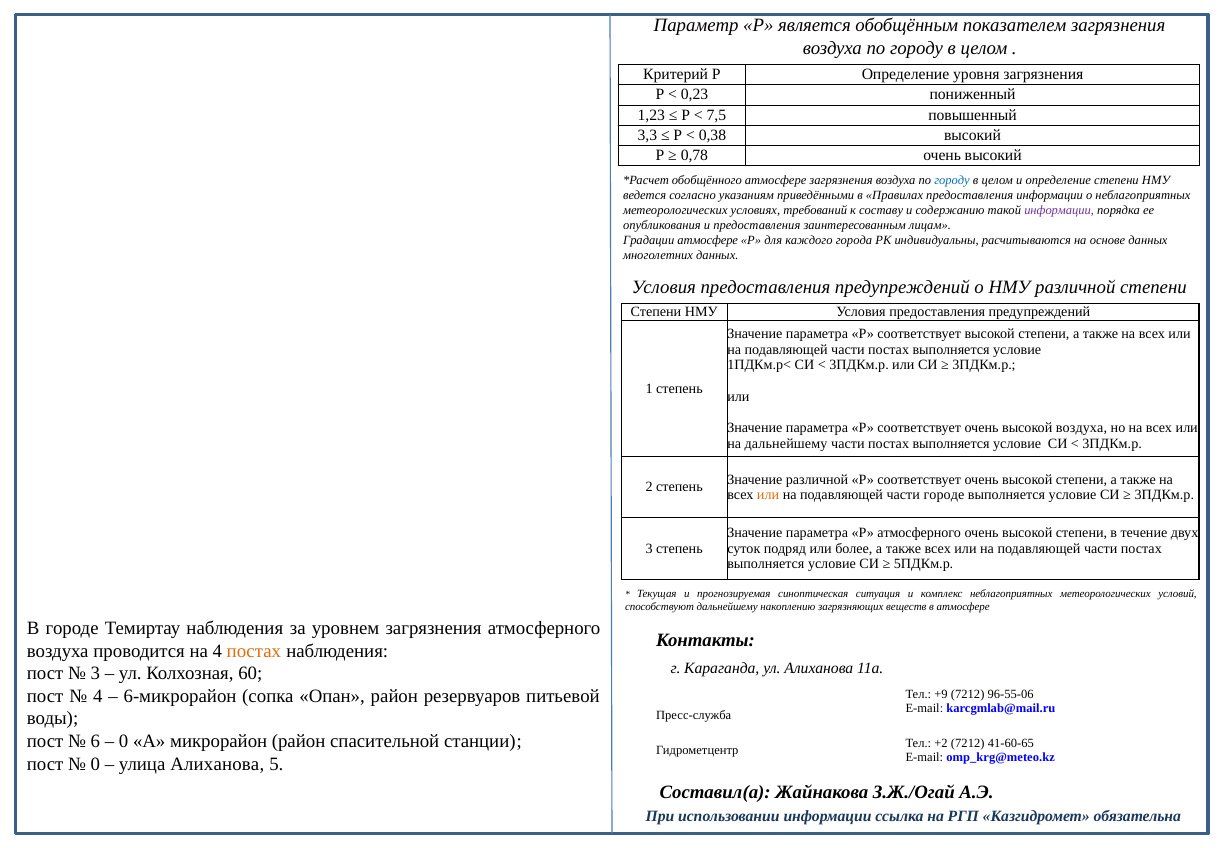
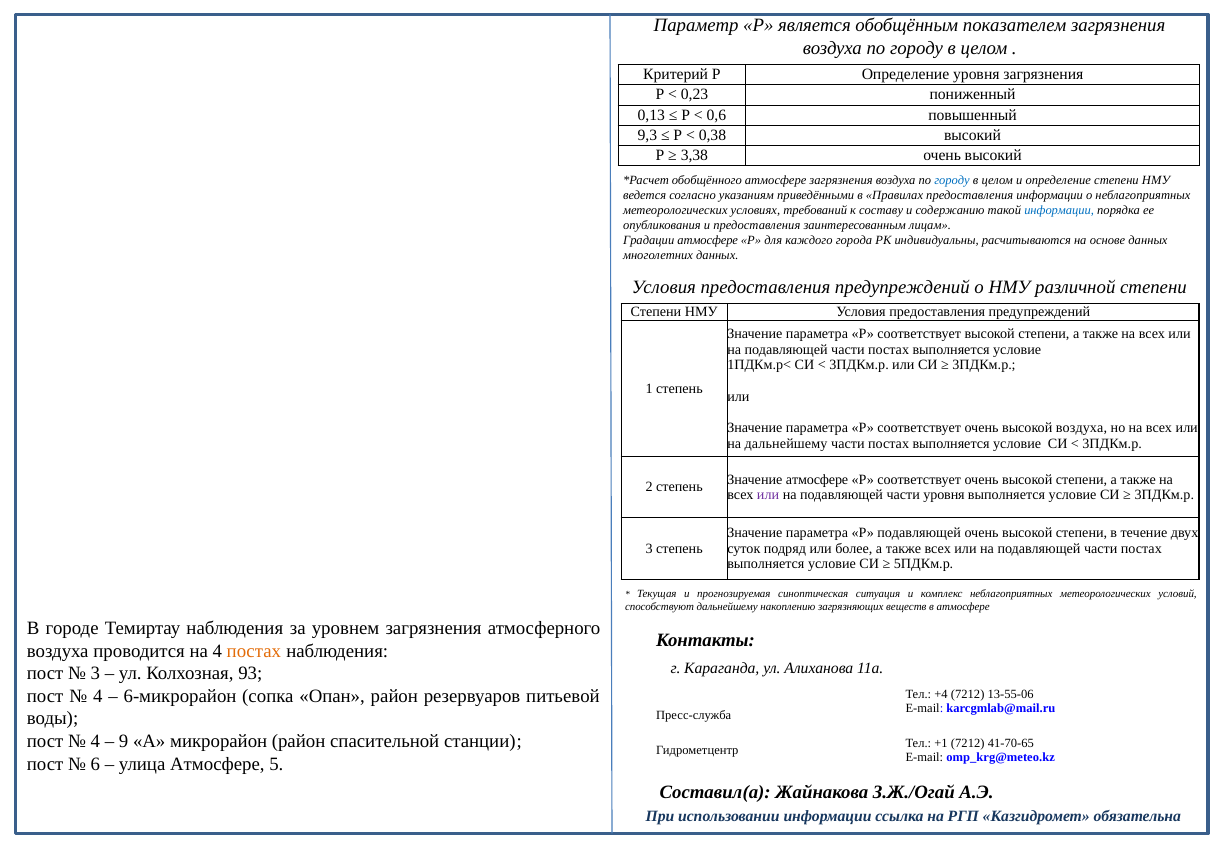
1,23: 1,23 -> 0,13
7,5: 7,5 -> 0,6
3,3: 3,3 -> 9,3
0,78: 0,78 -> 3,38
информации at (1059, 210) colour: purple -> blue
Значение различной: различной -> атмосфере
или at (768, 495) colour: orange -> purple
части городе: городе -> уровня
Р атмосферного: атмосферного -> подавляющей
60: 60 -> 93
+9: +9 -> +4
96-55-06: 96-55-06 -> 13-55-06
6 at (95, 741): 6 -> 4
0 at (124, 741): 0 -> 9
+2: +2 -> +1
41-60-65: 41-60-65 -> 41-70-65
0 at (95, 763): 0 -> 6
улица Алиханова: Алиханова -> Атмосфере
